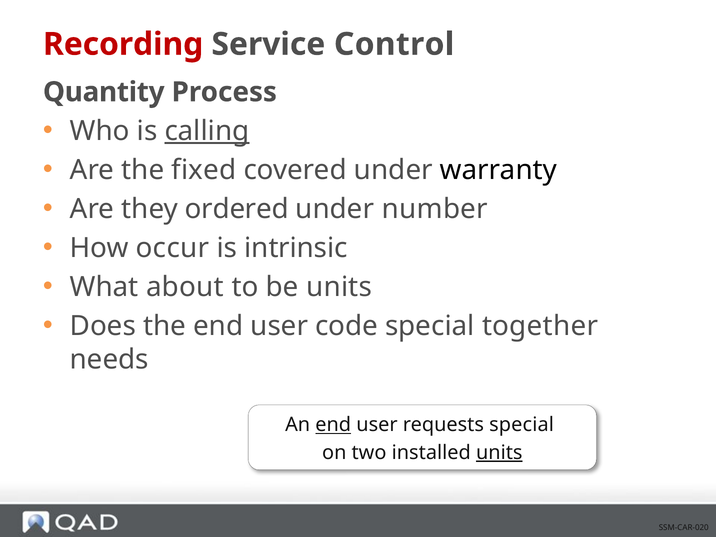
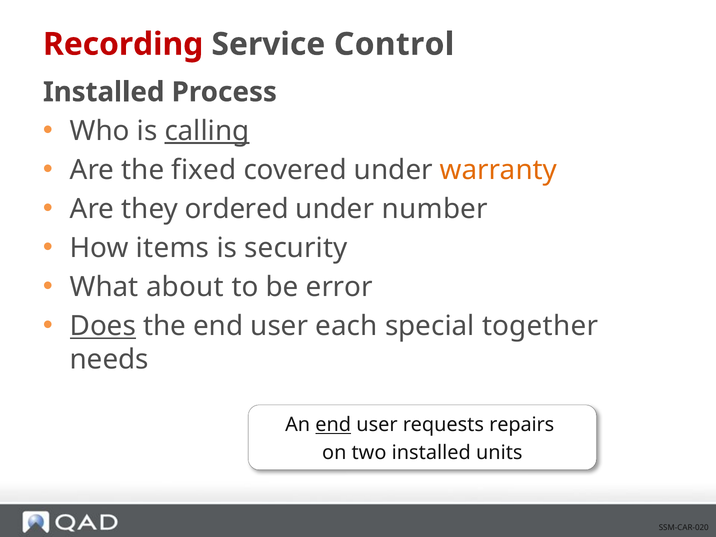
Quantity at (104, 92): Quantity -> Installed
warranty colour: black -> orange
occur: occur -> items
intrinsic: intrinsic -> security
be units: units -> error
Does underline: none -> present
code: code -> each
requests special: special -> repairs
units at (499, 453) underline: present -> none
